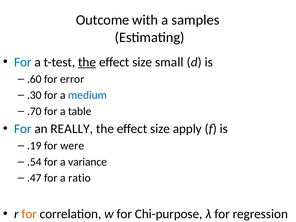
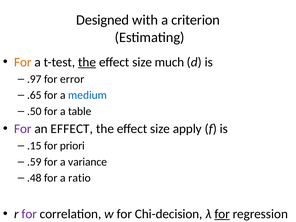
Outcome: Outcome -> Designed
samples: samples -> criterion
For at (23, 62) colour: blue -> orange
small: small -> much
.60: .60 -> .97
.30: .30 -> .65
.70: .70 -> .50
For at (23, 129) colour: blue -> purple
an REALLY: REALLY -> EFFECT
.19: .19 -> .15
were: were -> priori
.54: .54 -> .59
.47: .47 -> .48
for at (29, 214) colour: orange -> purple
Chi-purpose: Chi-purpose -> Chi-decision
for at (222, 214) underline: none -> present
